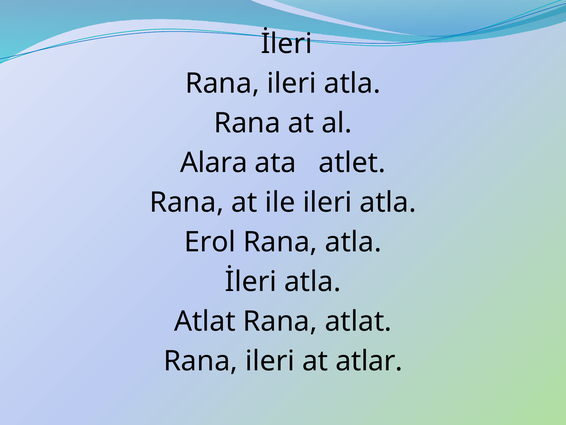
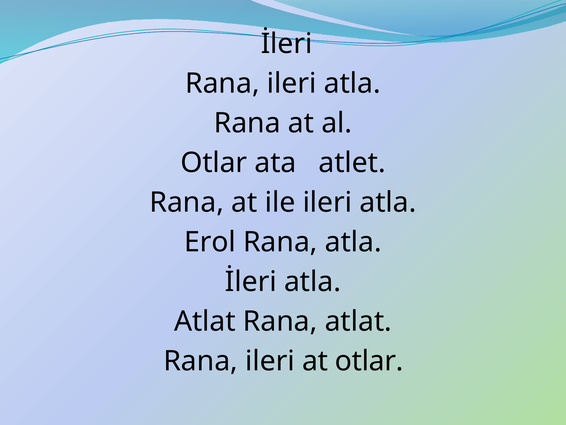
Alara at (214, 163): Alara -> Otlar
at atlar: atlar -> otlar
